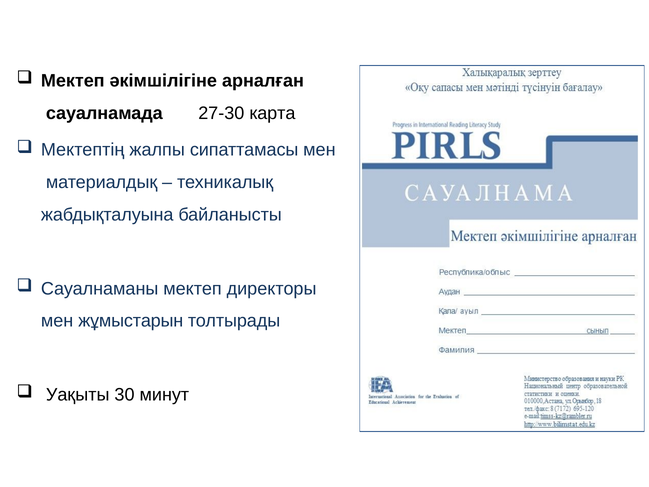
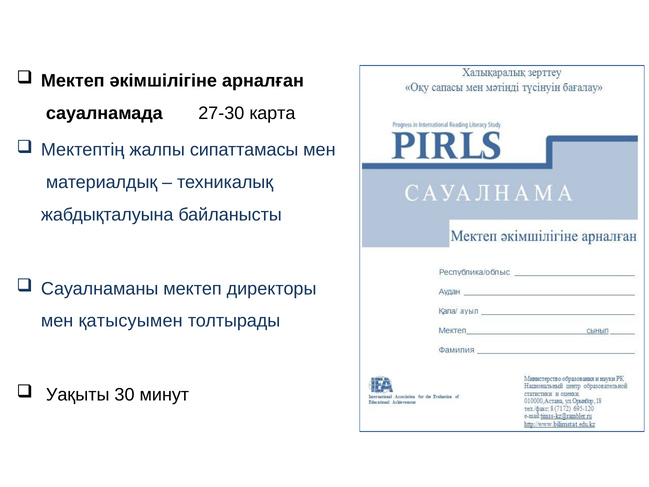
жұмыстарын: жұмыстарын -> қатысуымен
